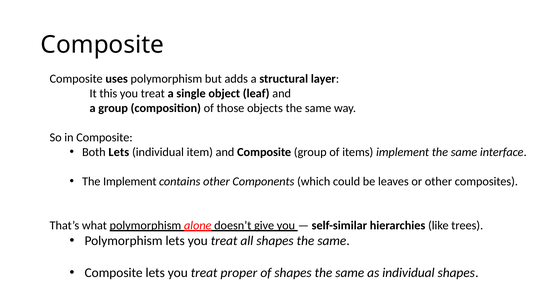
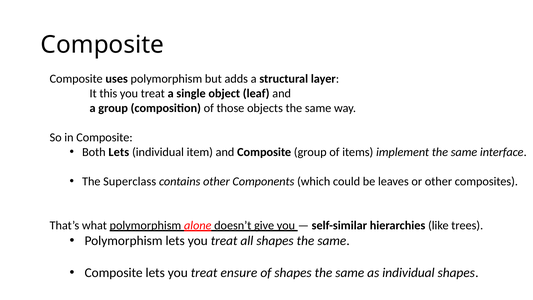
The Implement: Implement -> Superclass
proper: proper -> ensure
